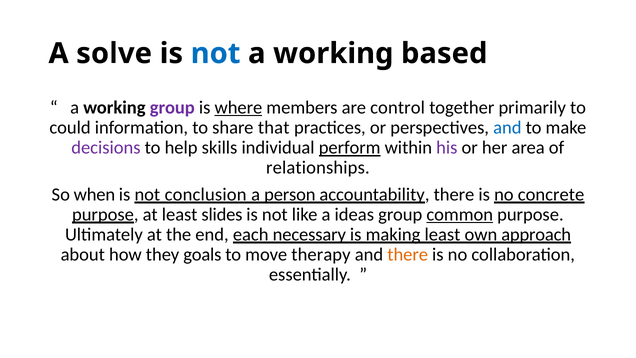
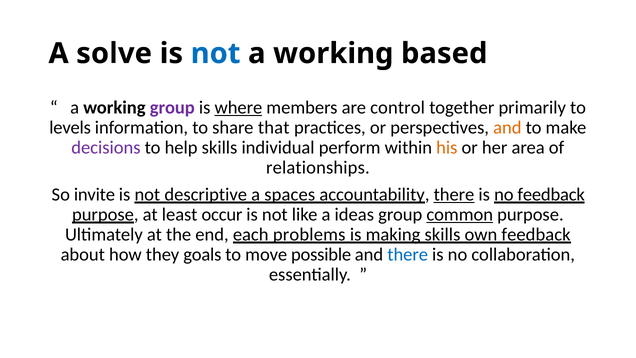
could: could -> levels
and at (507, 128) colour: blue -> orange
perform underline: present -> none
his colour: purple -> orange
when: when -> invite
conclusion: conclusion -> descriptive
person: person -> spaces
there at (454, 194) underline: none -> present
no concrete: concrete -> feedback
slides: slides -> occur
necessary: necessary -> problems
making least: least -> skills
own approach: approach -> feedback
therapy: therapy -> possible
there at (408, 254) colour: orange -> blue
